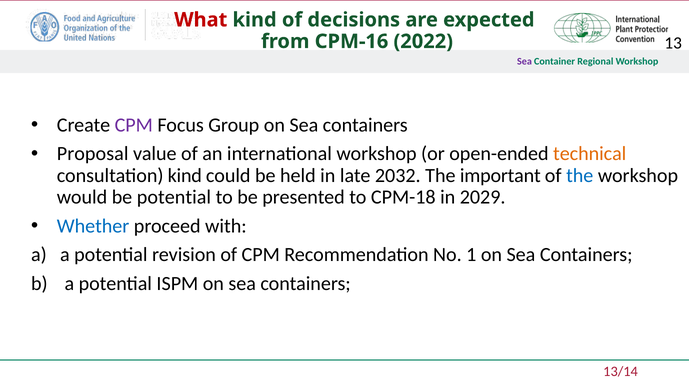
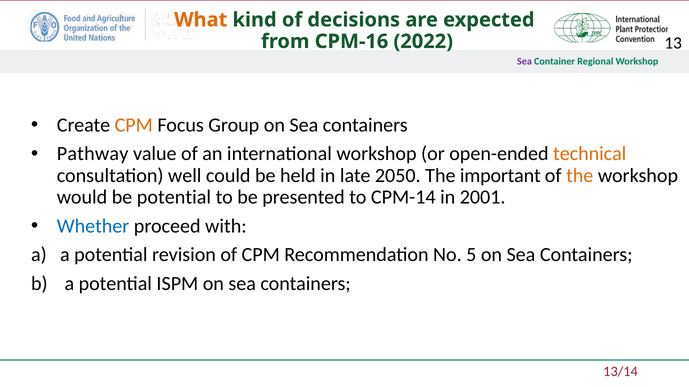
What colour: red -> orange
CPM at (134, 125) colour: purple -> orange
Proposal: Proposal -> Pathway
consultation kind: kind -> well
2032: 2032 -> 2050
the at (580, 176) colour: blue -> orange
CPM-18: CPM-18 -> CPM-14
2029: 2029 -> 2001
1: 1 -> 5
